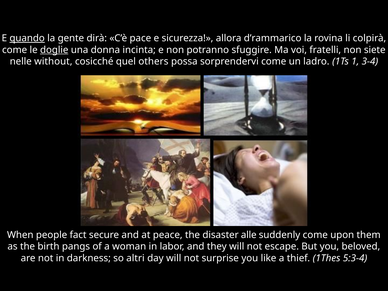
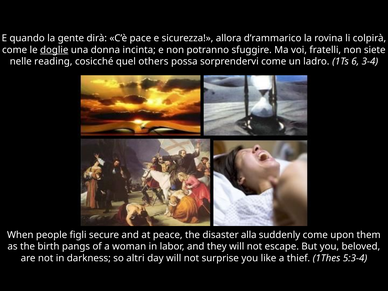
quando underline: present -> none
without: without -> reading
1: 1 -> 6
fact: fact -> figli
alle: alle -> alla
